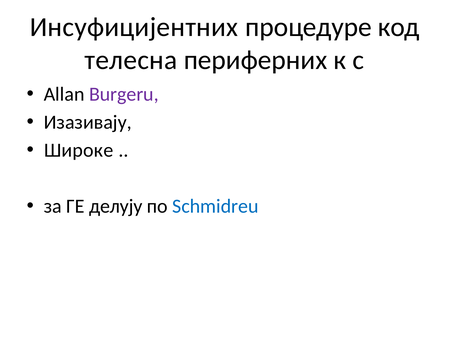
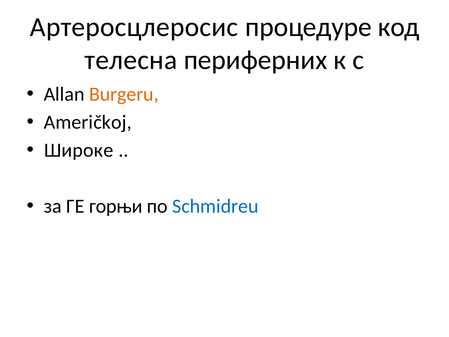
Инсуфицијентних: Инсуфицијентних -> Артеросцлеросис
Burgeru colour: purple -> orange
Изазивају: Изазивају -> Američkoj
делују: делују -> горњи
